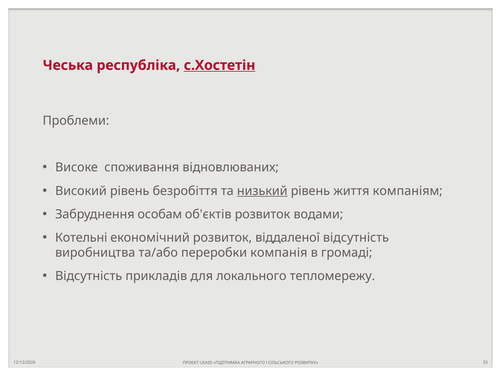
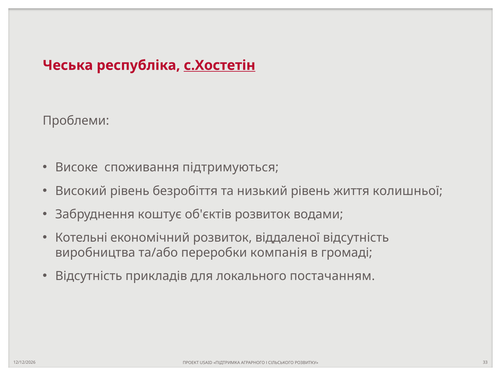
відновлюваних: відновлюваних -> підтримуються
низький underline: present -> none
компаніям: компаніям -> колишньої
особам: особам -> коштує
тепломережу: тепломережу -> постачанням
